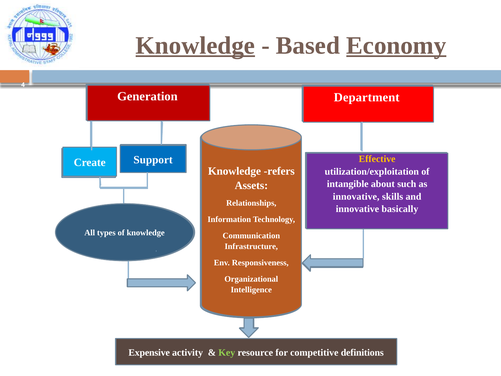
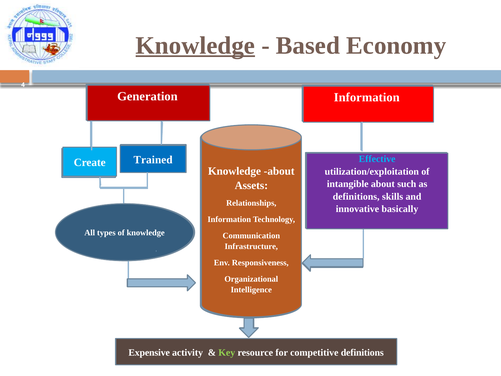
Economy underline: present -> none
Generation Department: Department -> Information
Effective colour: yellow -> light blue
Support: Support -> Trained
Knowledge refers: refers -> about
innovative at (356, 196): innovative -> definitions
